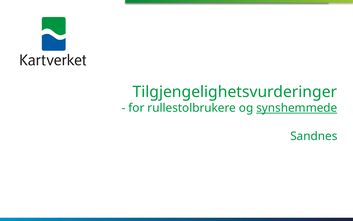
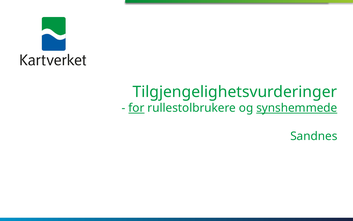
for underline: none -> present
